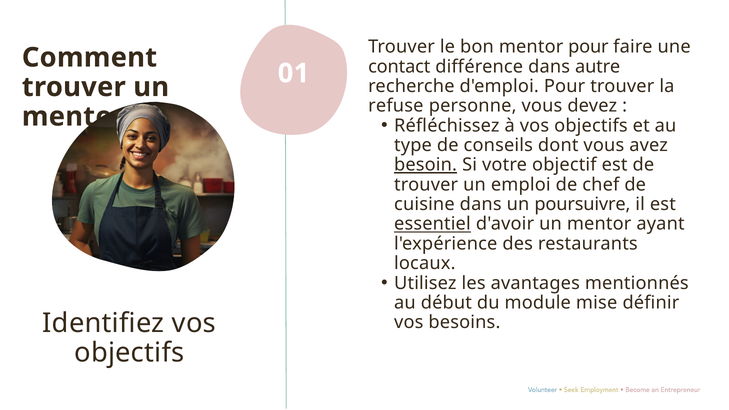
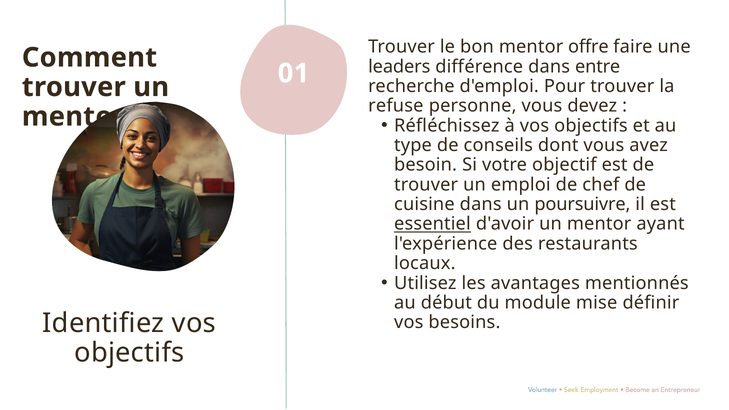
mentor pour: pour -> offre
contact: contact -> leaders
autre: autre -> entre
besoin underline: present -> none
